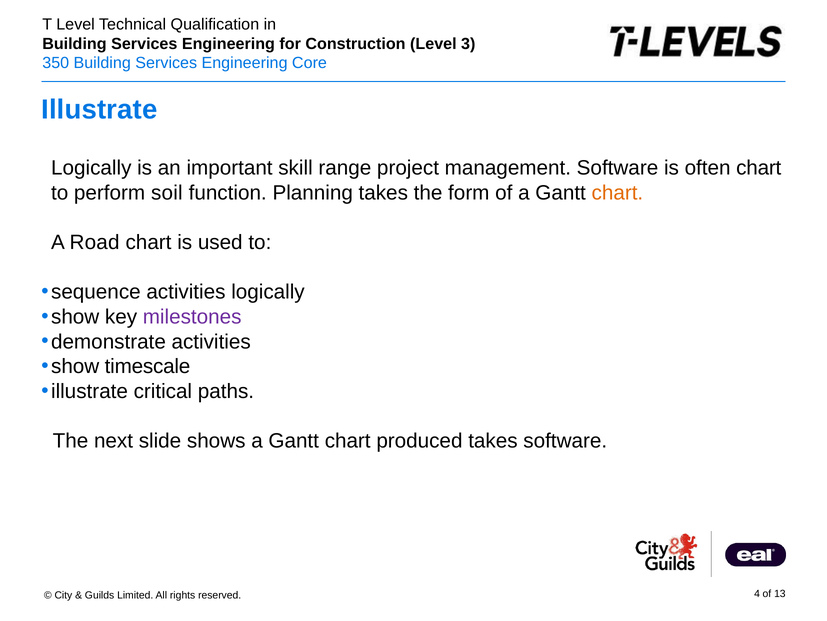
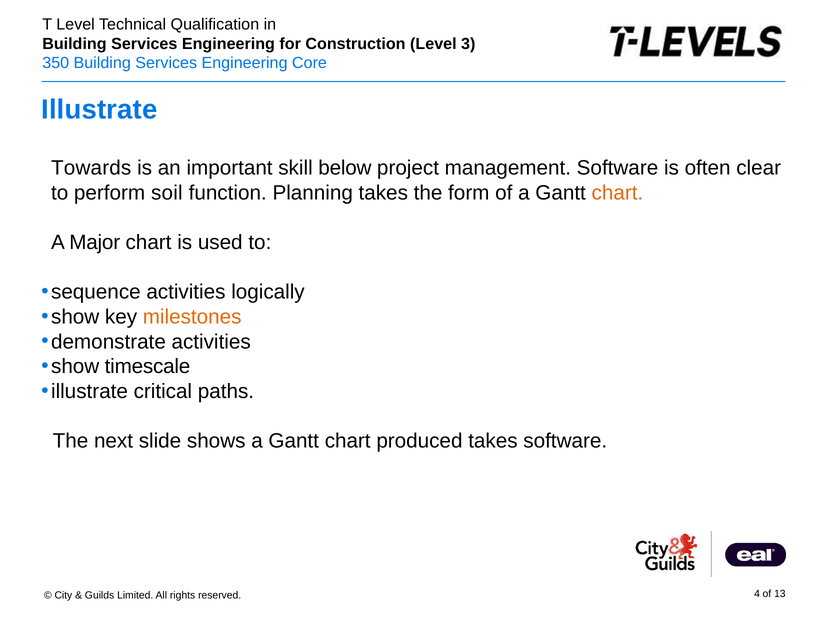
Logically at (91, 168): Logically -> Towards
range: range -> below
often chart: chart -> clear
Road: Road -> Major
milestones colour: purple -> orange
